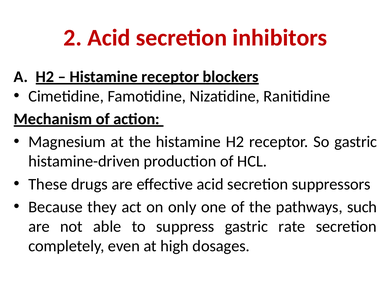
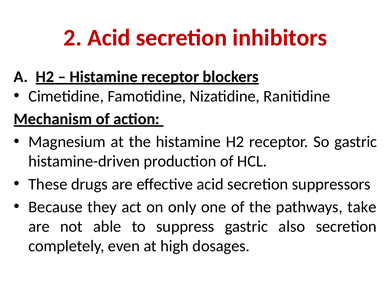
such: such -> take
rate: rate -> also
